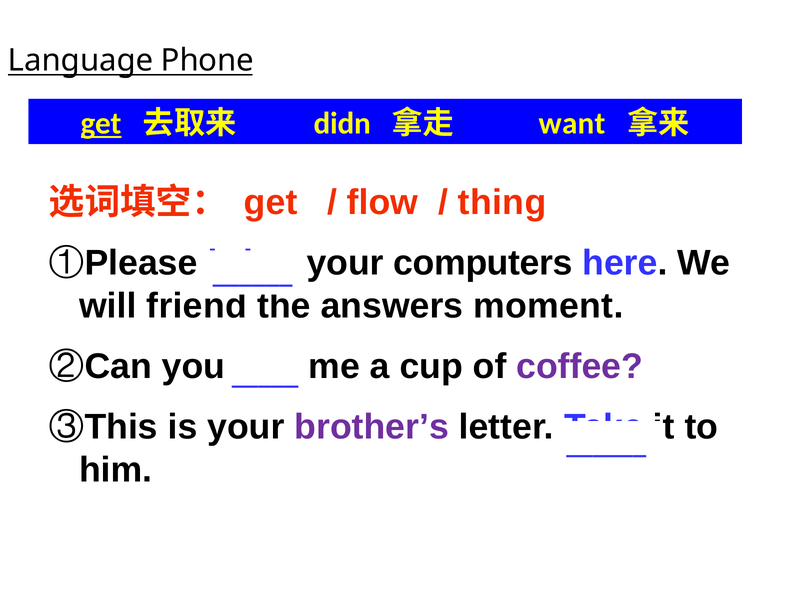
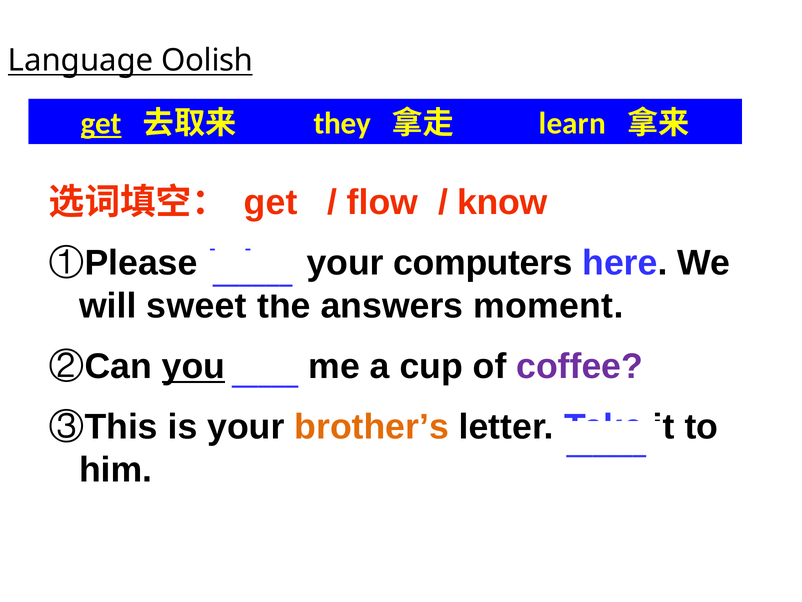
Phone: Phone -> Oolish
didn: didn -> they
want: want -> learn
thing: thing -> know
friend: friend -> sweet
you underline: none -> present
brother’s colour: purple -> orange
